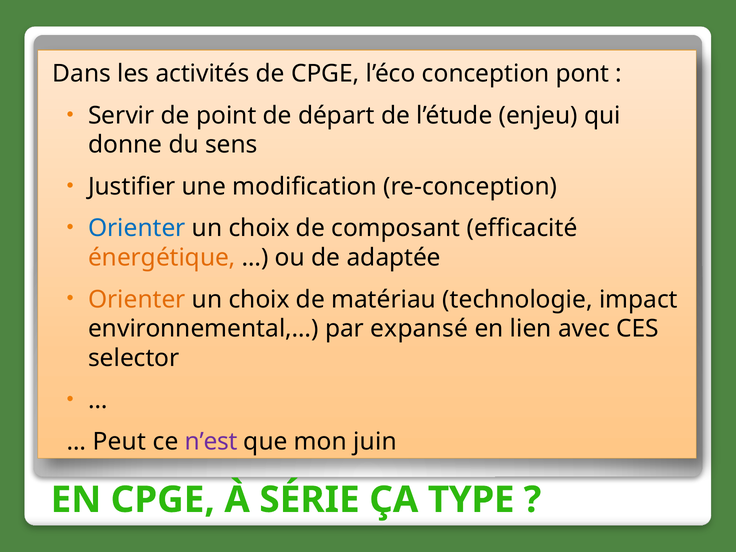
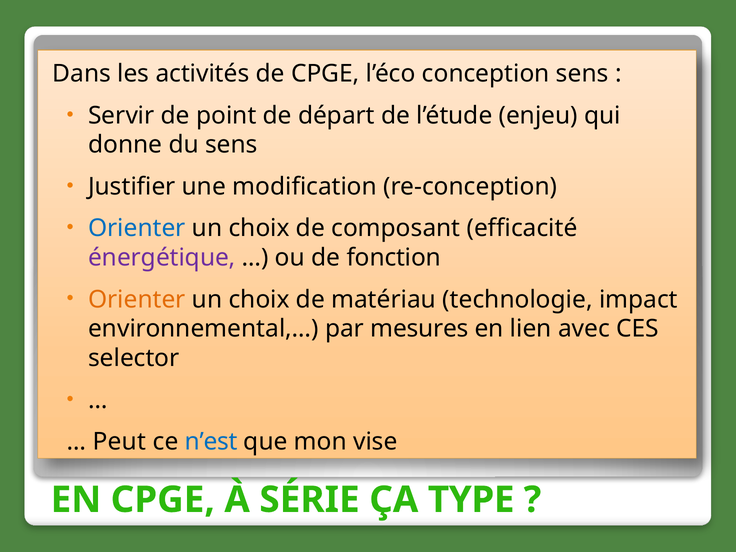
conception pont: pont -> sens
énergétique colour: orange -> purple
adaptée: adaptée -> fonction
expansé: expansé -> mesures
n’est colour: purple -> blue
juin: juin -> vise
